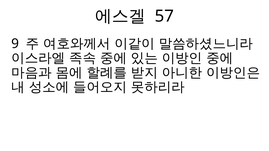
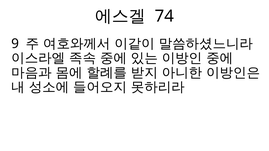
57: 57 -> 74
